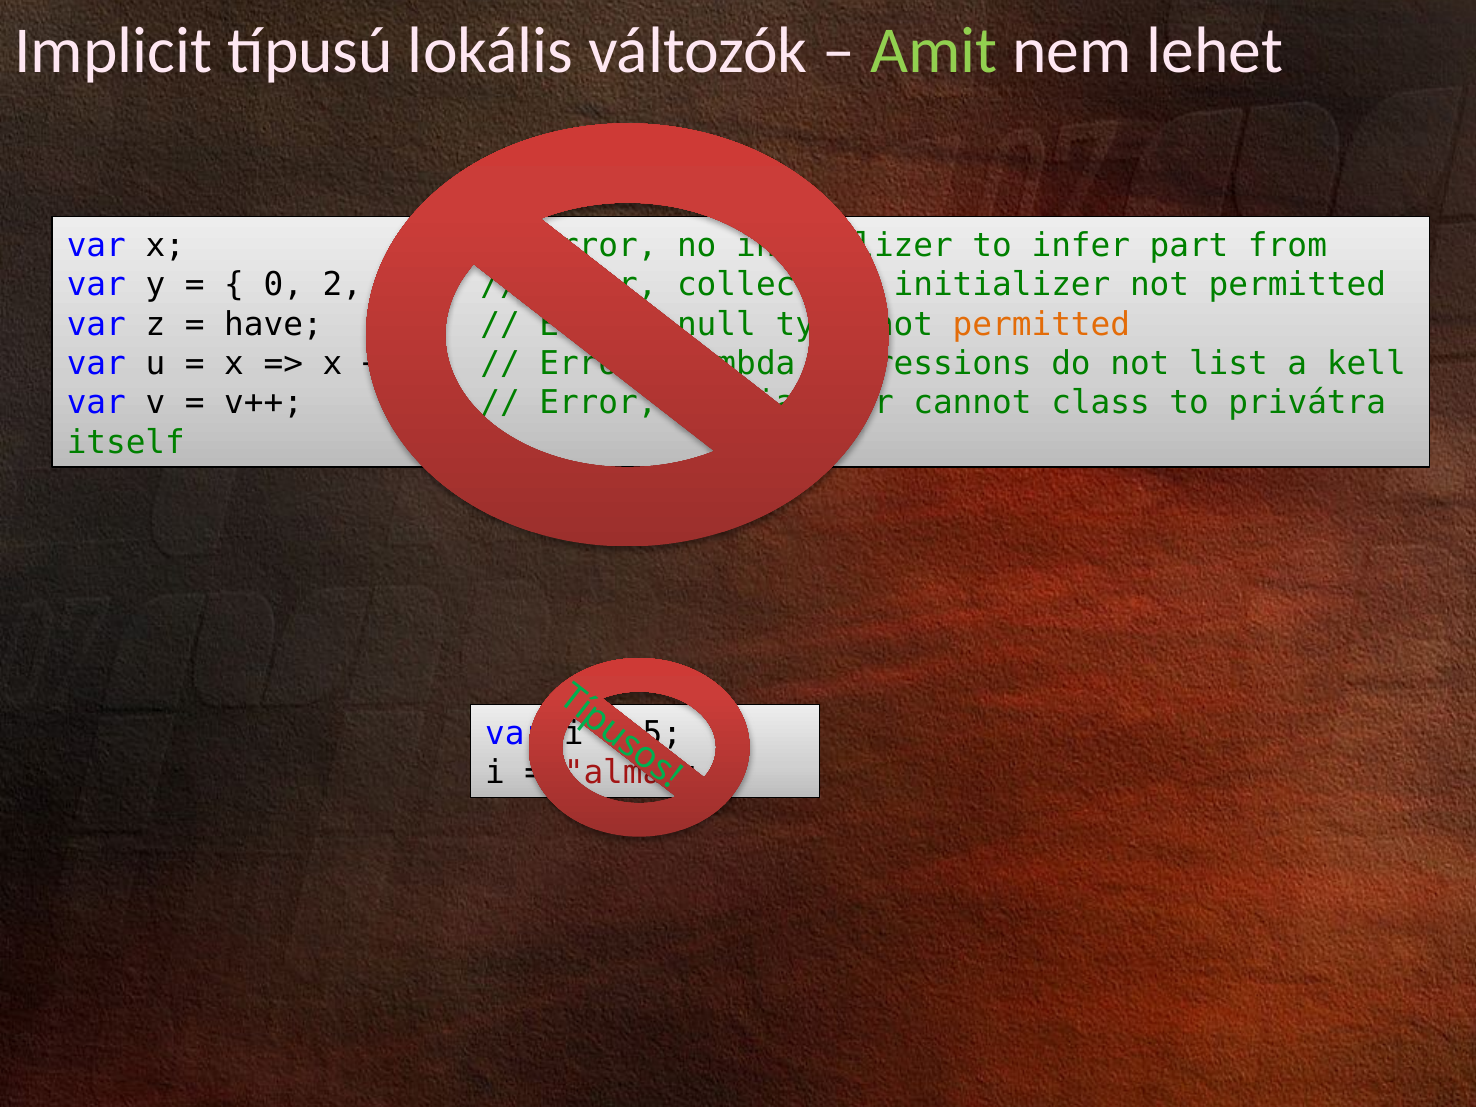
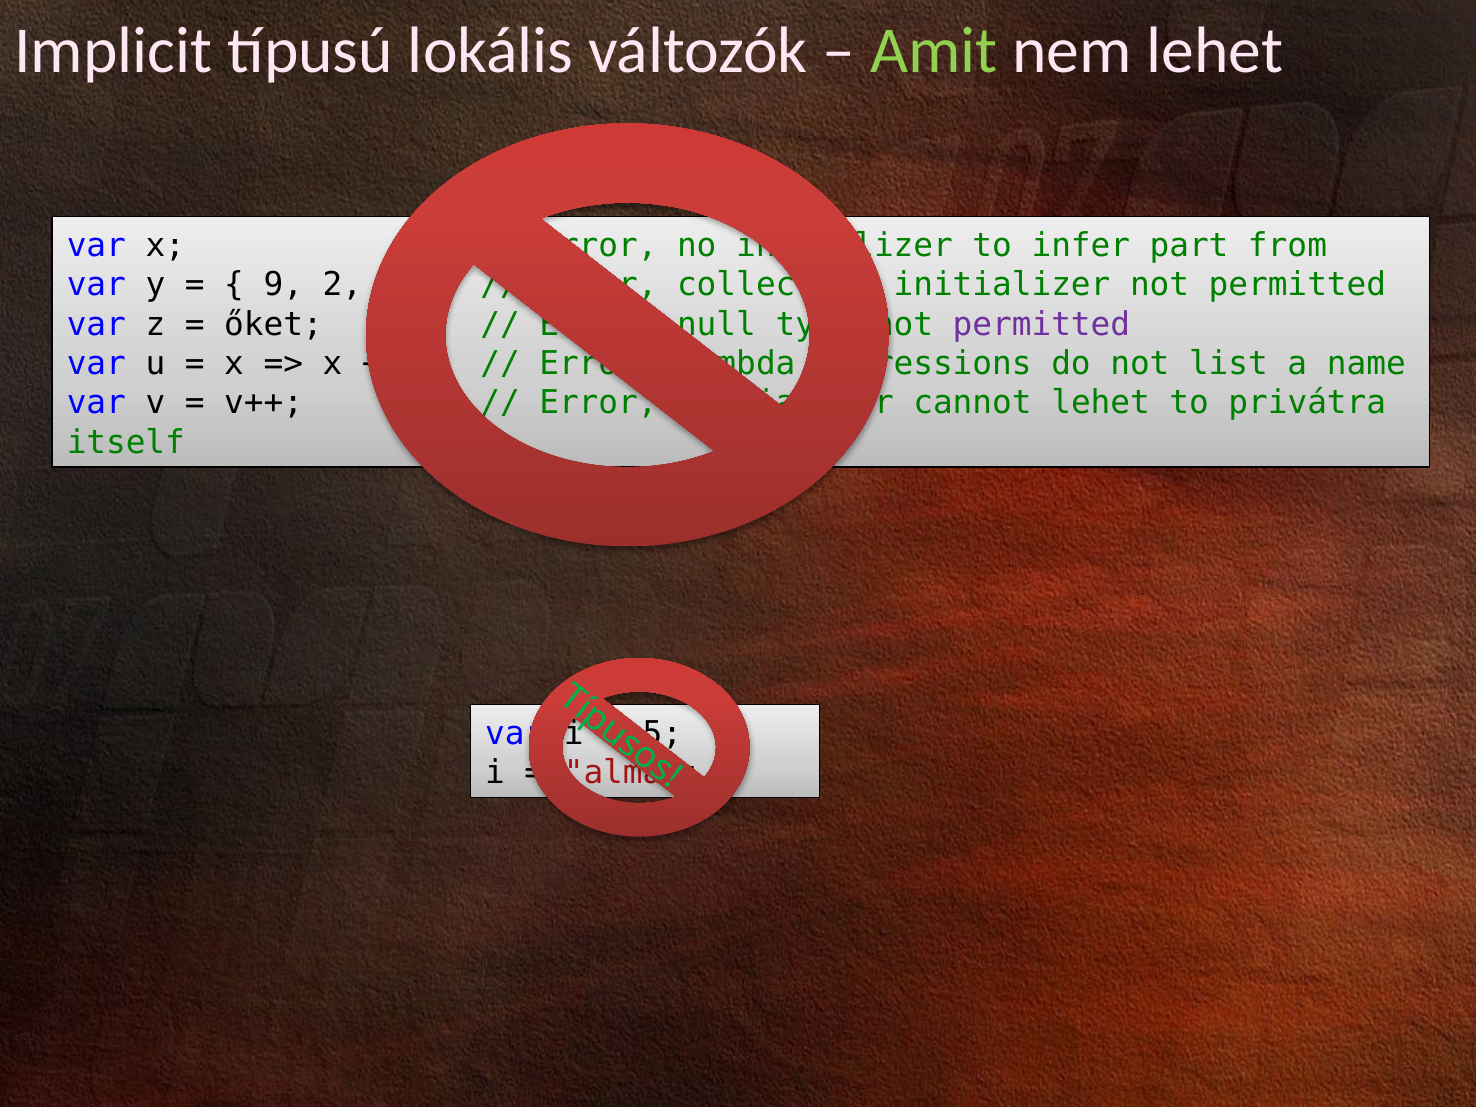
0: 0 -> 9
have: have -> őket
permitted at (1041, 324) colour: orange -> purple
kell: kell -> name
cannot class: class -> lehet
